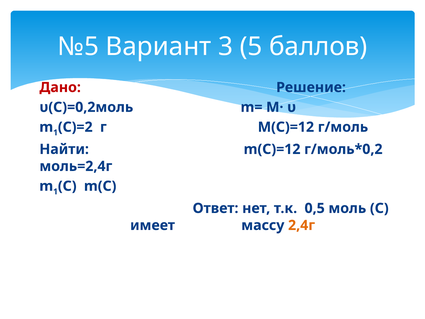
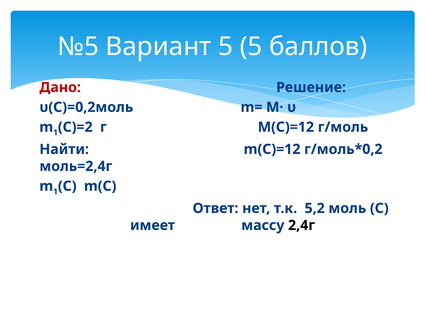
Вариант 3: 3 -> 5
0,5: 0,5 -> 5,2
2,4г colour: orange -> black
